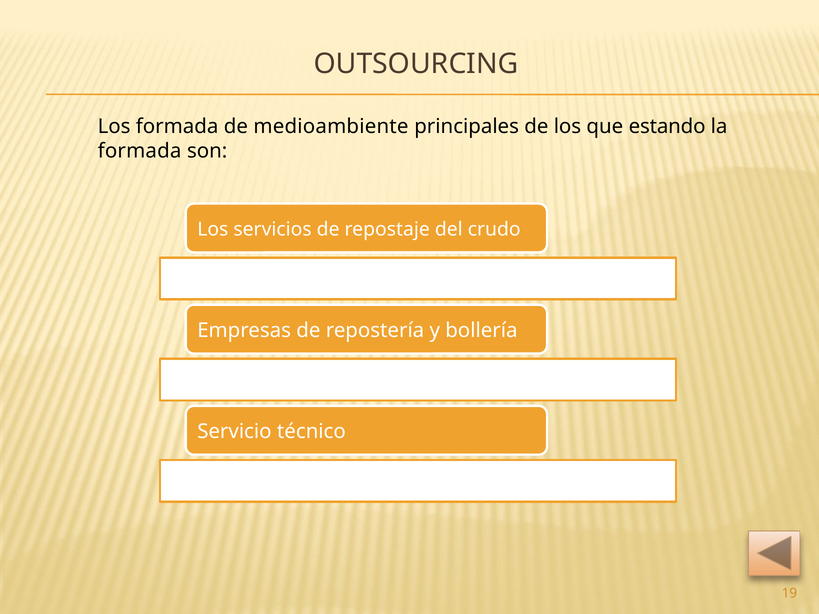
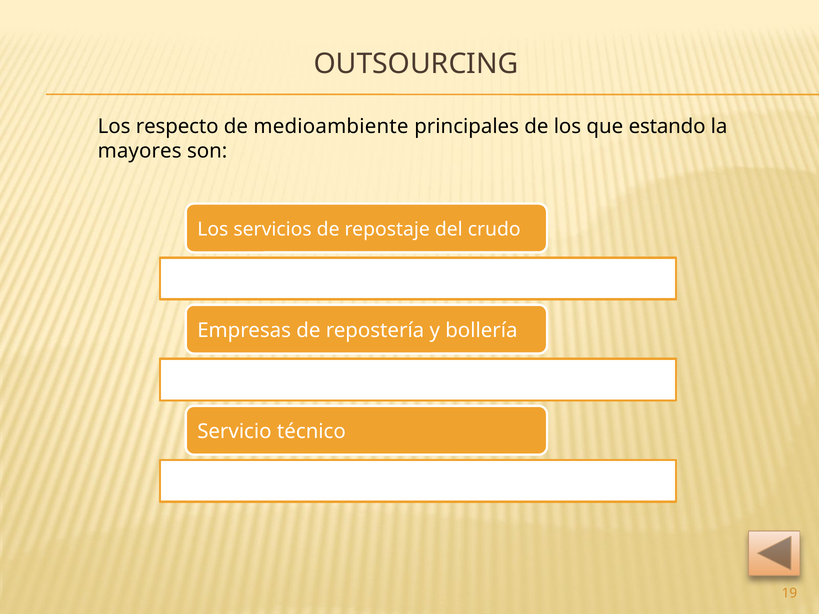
Los formada: formada -> respecto
formada at (140, 151): formada -> mayores
